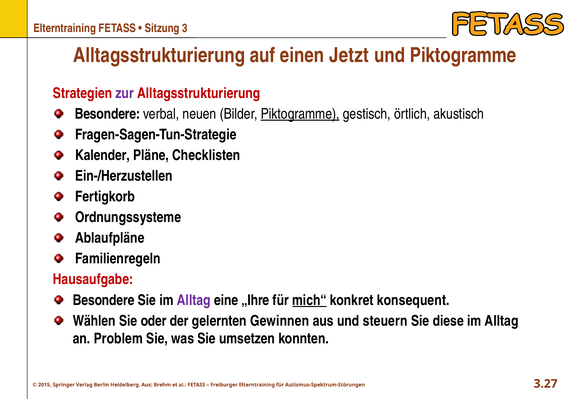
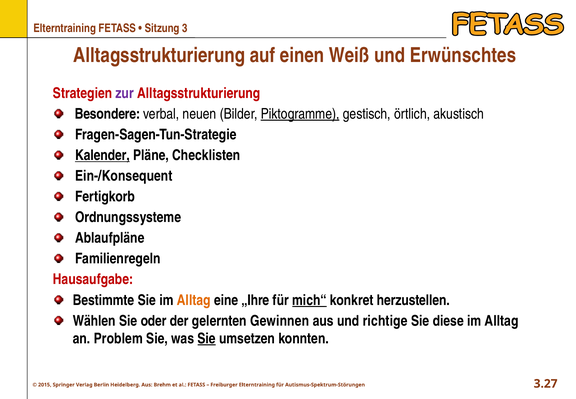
Jetzt: Jetzt -> Weiß
und Piktogramme: Piktogramme -> Erwünschtes
Kalender underline: none -> present
Ein-/Herzustellen: Ein-/Herzustellen -> Ein-/Konsequent
Besondere at (104, 300): Besondere -> Bestimmte
Alltag at (194, 300) colour: purple -> orange
konsequent: konsequent -> herzustellen
steuern: steuern -> richtige
Sie at (207, 338) underline: none -> present
